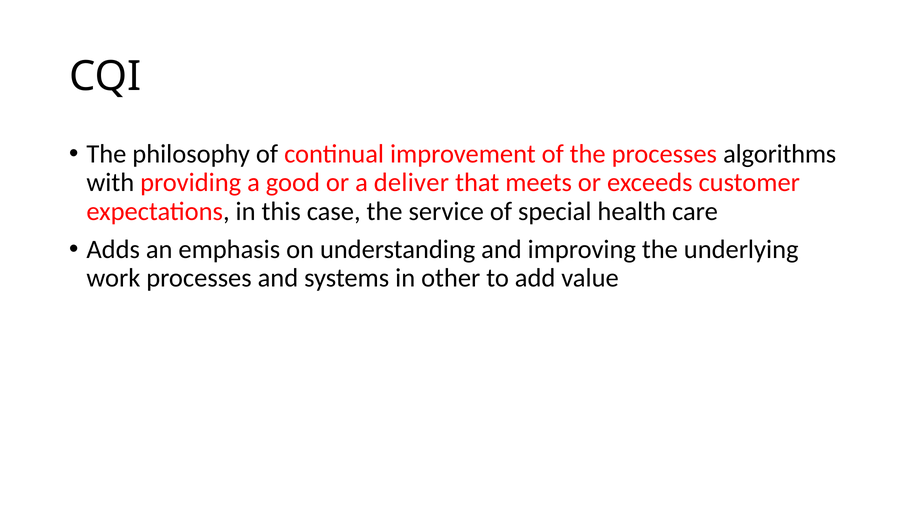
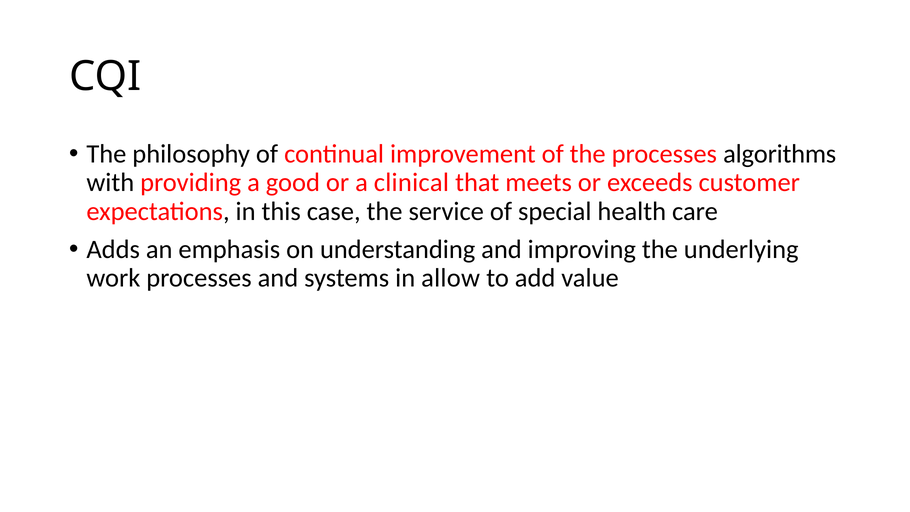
deliver: deliver -> clinical
other: other -> allow
